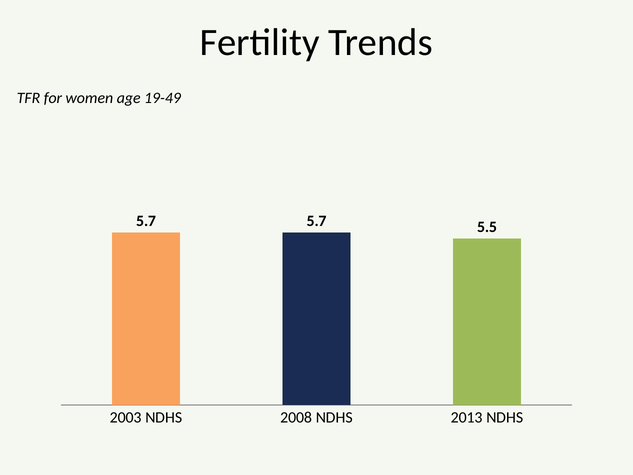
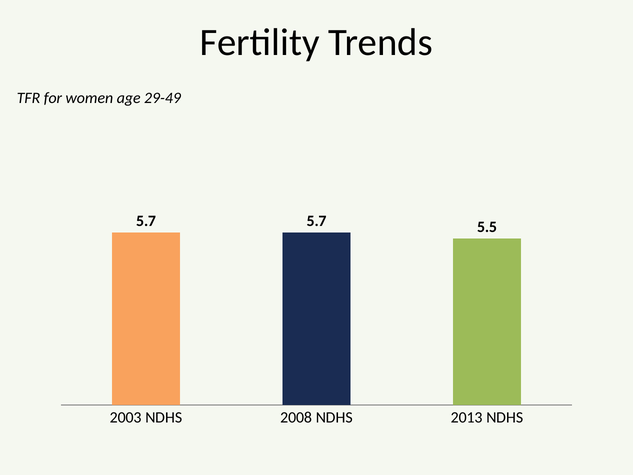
19-49: 19-49 -> 29-49
